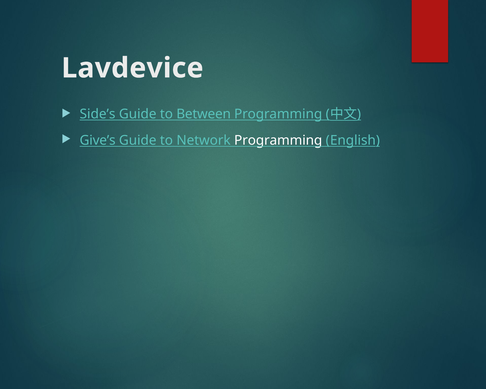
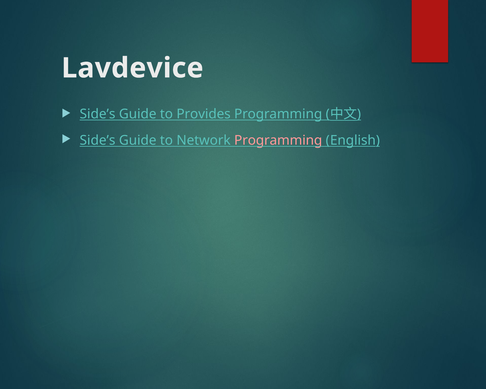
Between: Between -> Provides
Give’s at (98, 140): Give’s -> Side’s
Programming at (278, 140) colour: white -> pink
